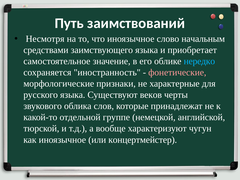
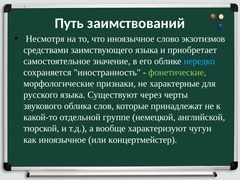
начальным: начальным -> экзотизмов
фонетические colour: pink -> light green
веков: веков -> через
